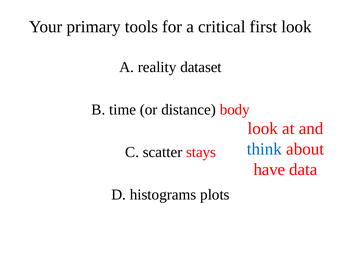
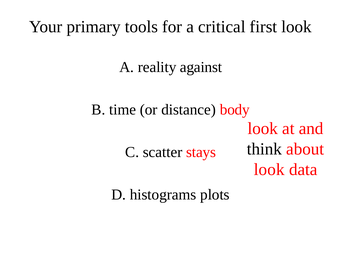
dataset: dataset -> against
think colour: blue -> black
have at (269, 169): have -> look
